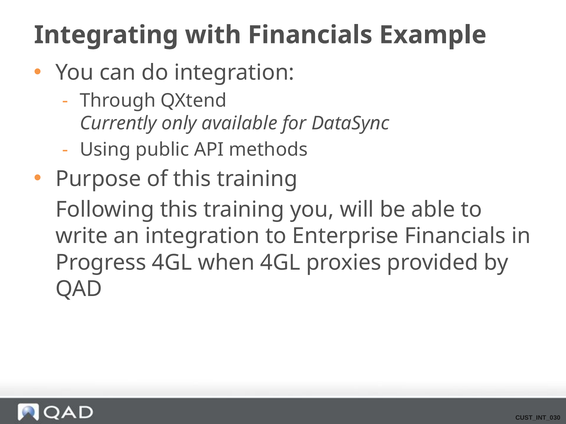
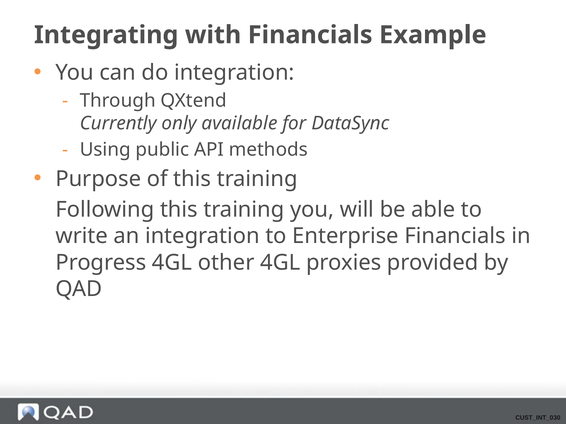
when: when -> other
